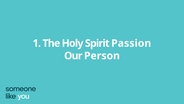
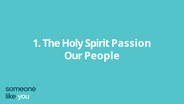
Person: Person -> People
